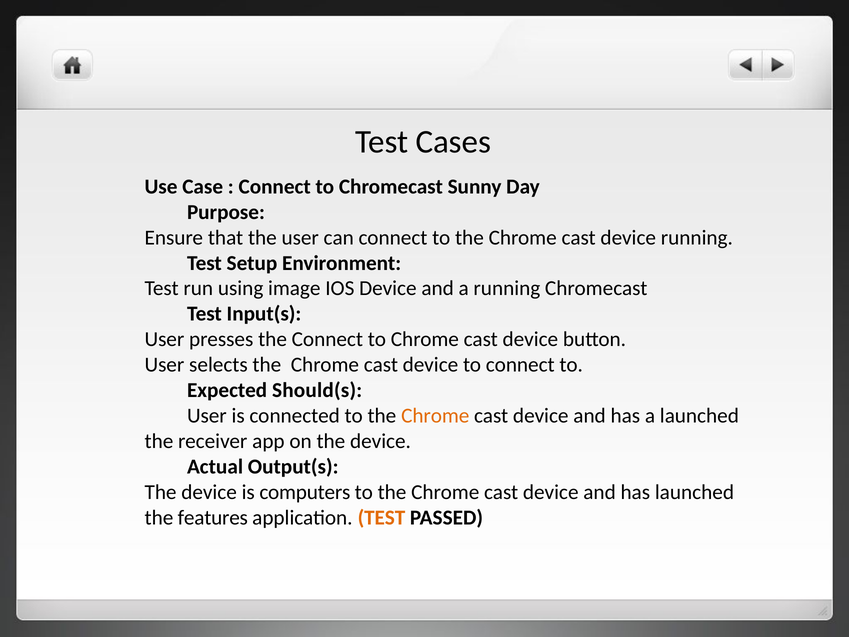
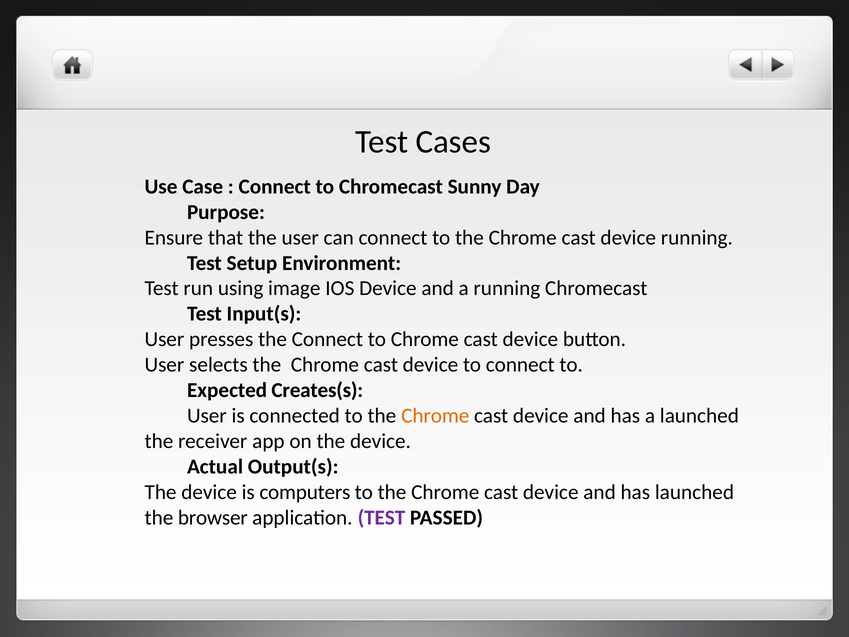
Should(s: Should(s -> Creates(s
features: features -> browser
TEST at (381, 518) colour: orange -> purple
